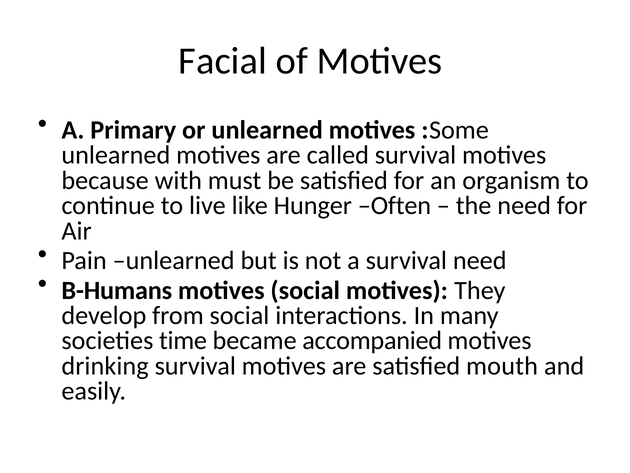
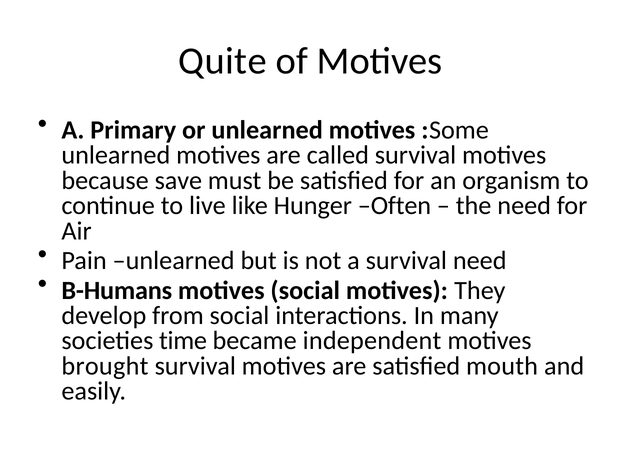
Facial: Facial -> Quite
with: with -> save
accompanied: accompanied -> independent
drinking: drinking -> brought
